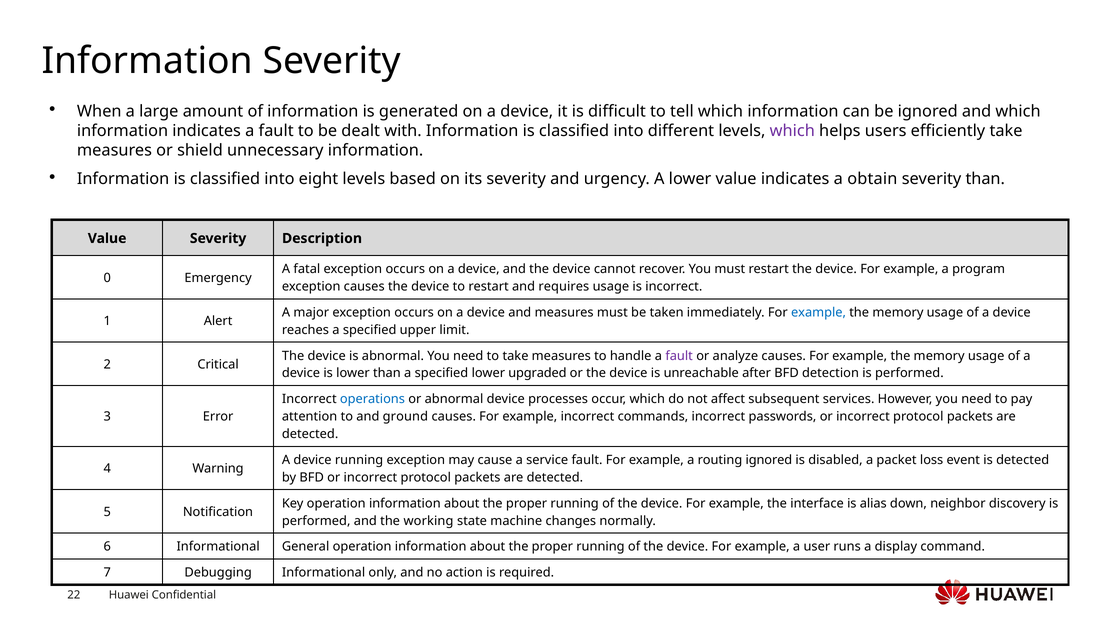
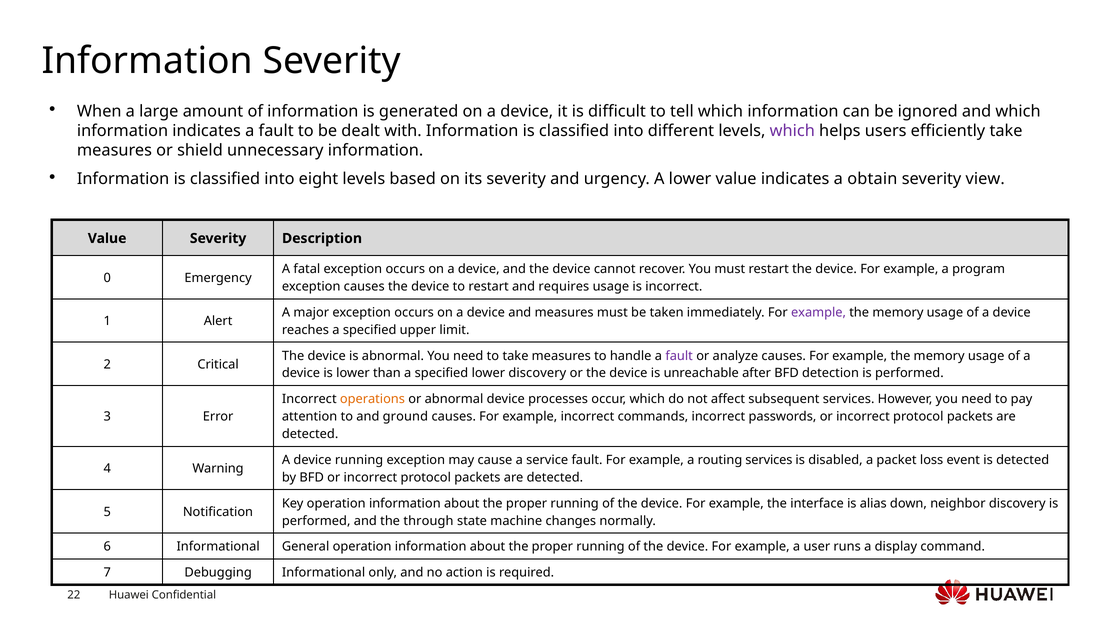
severity than: than -> view
example at (819, 313) colour: blue -> purple
lower upgraded: upgraded -> discovery
operations colour: blue -> orange
routing ignored: ignored -> services
working: working -> through
